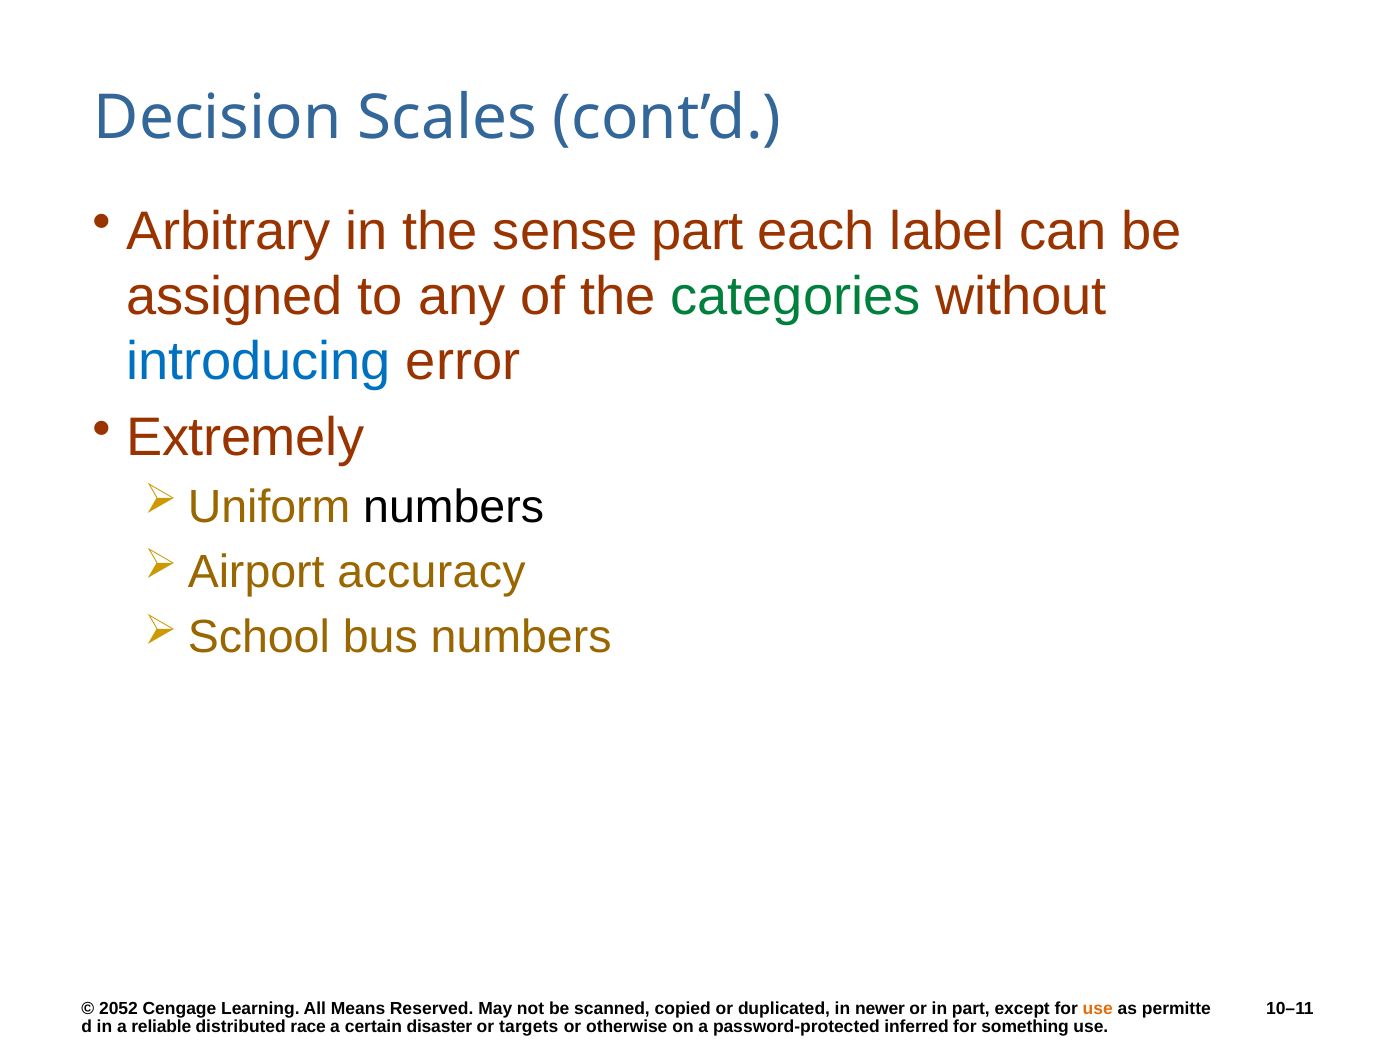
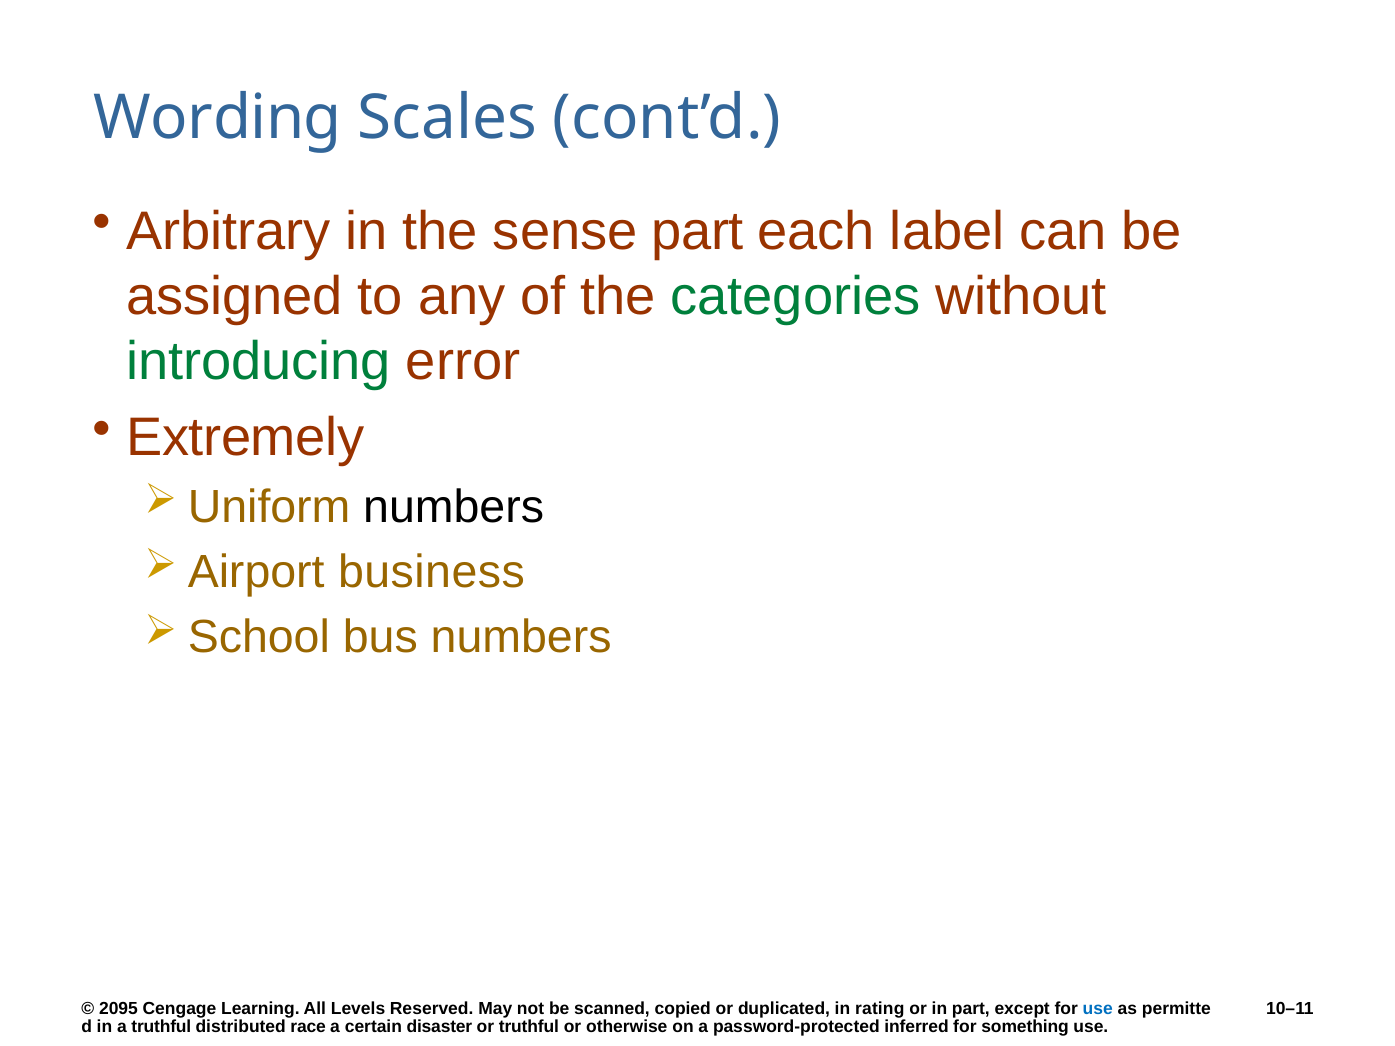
Decision: Decision -> Wording
introducing colour: blue -> green
accuracy: accuracy -> business
2052: 2052 -> 2095
Means: Means -> Levels
newer: newer -> rating
use at (1098, 1009) colour: orange -> blue
a reliable: reliable -> truthful
or targets: targets -> truthful
